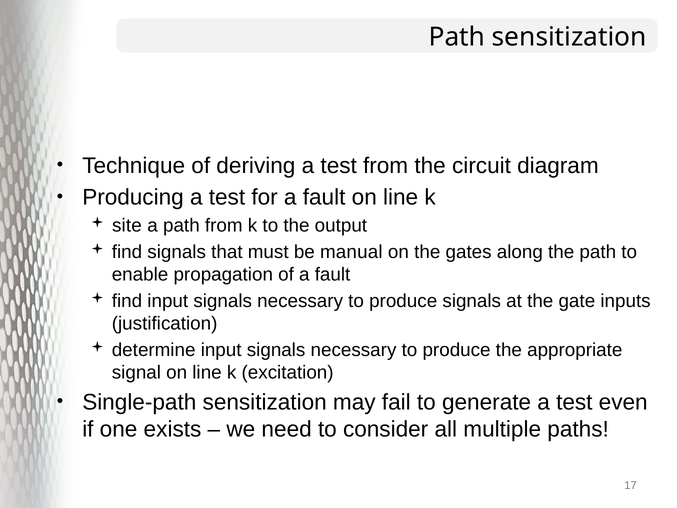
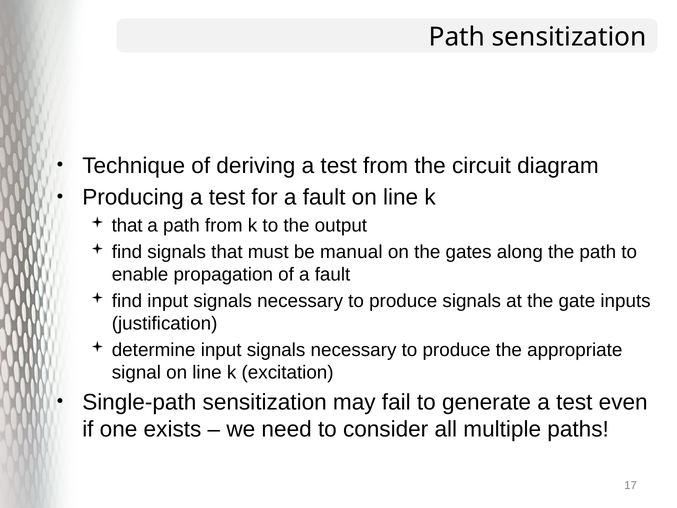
site at (127, 226): site -> that
